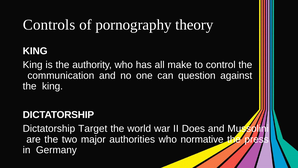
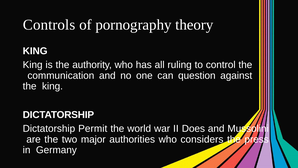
make: make -> ruling
Target: Target -> Permit
normative: normative -> considers
